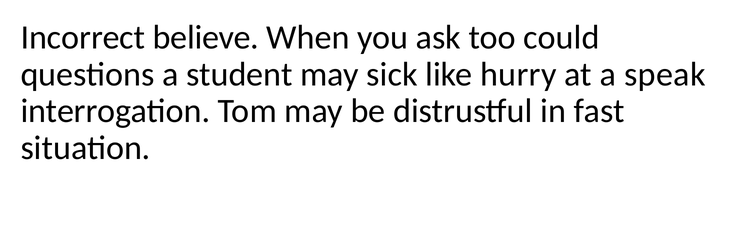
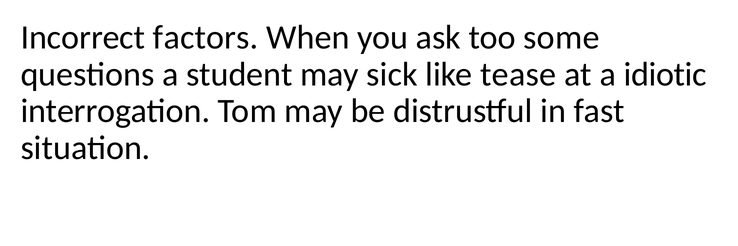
believe: believe -> factors
could: could -> some
hurry: hurry -> tease
speak: speak -> idiotic
